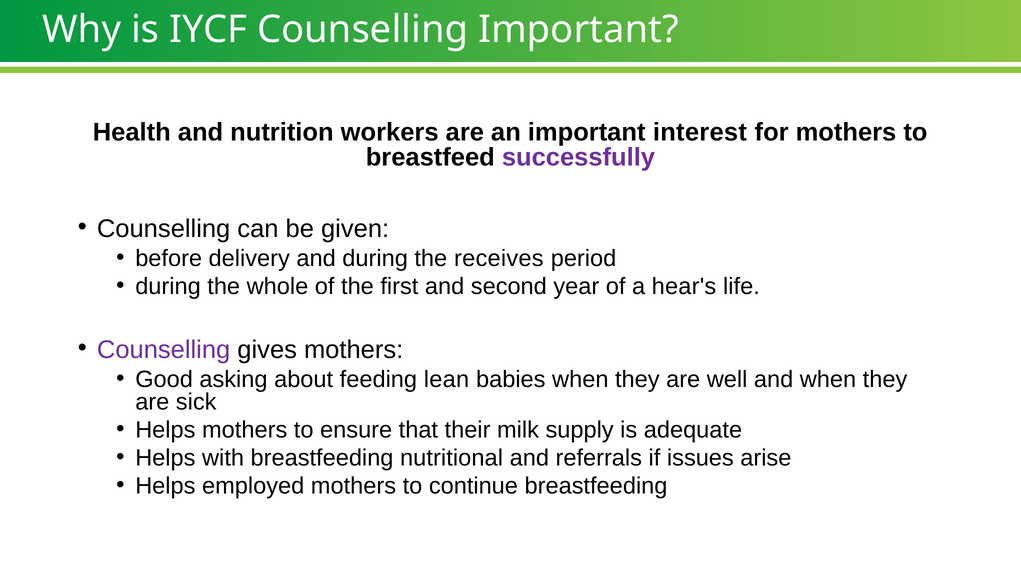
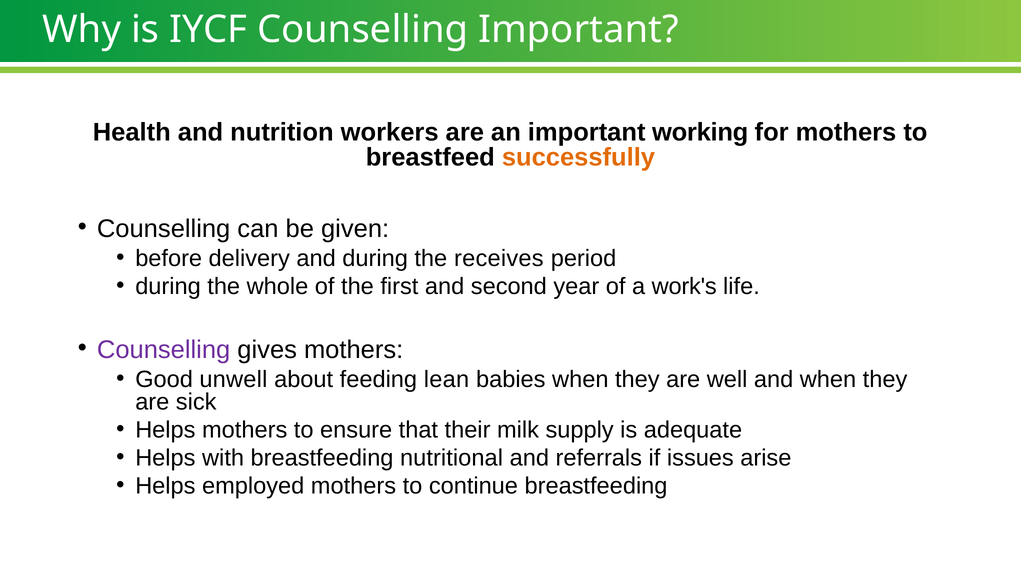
interest: interest -> working
successfully colour: purple -> orange
hear's: hear's -> work's
asking: asking -> unwell
